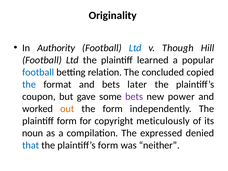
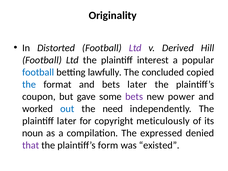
Authority: Authority -> Distorted
Ltd at (135, 48) colour: blue -> purple
Though: Though -> Derived
learned: learned -> interest
relation: relation -> lawfully
out colour: orange -> blue
the form: form -> need
plaintiff form: form -> later
that colour: blue -> purple
neither: neither -> existed
